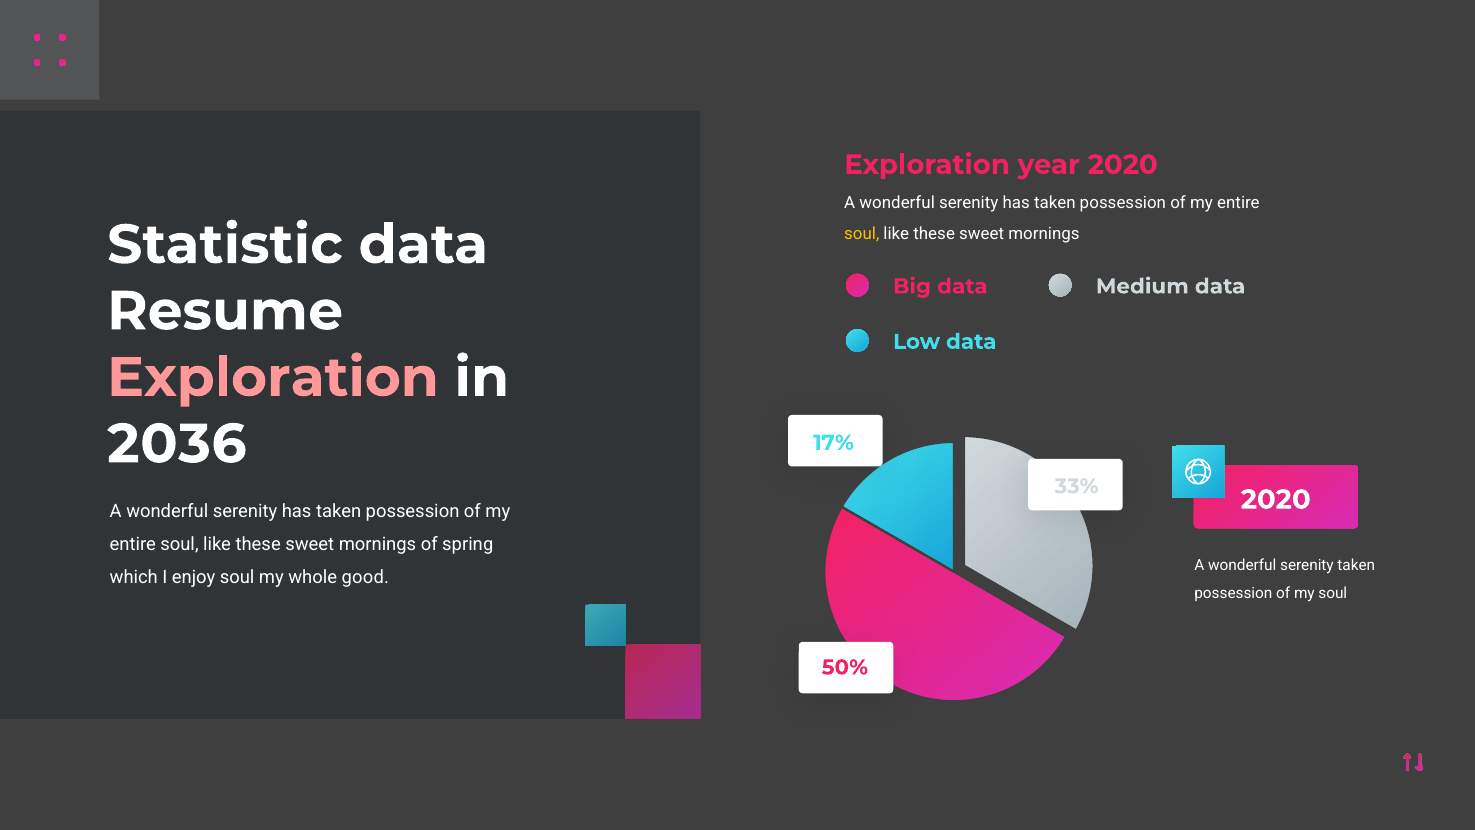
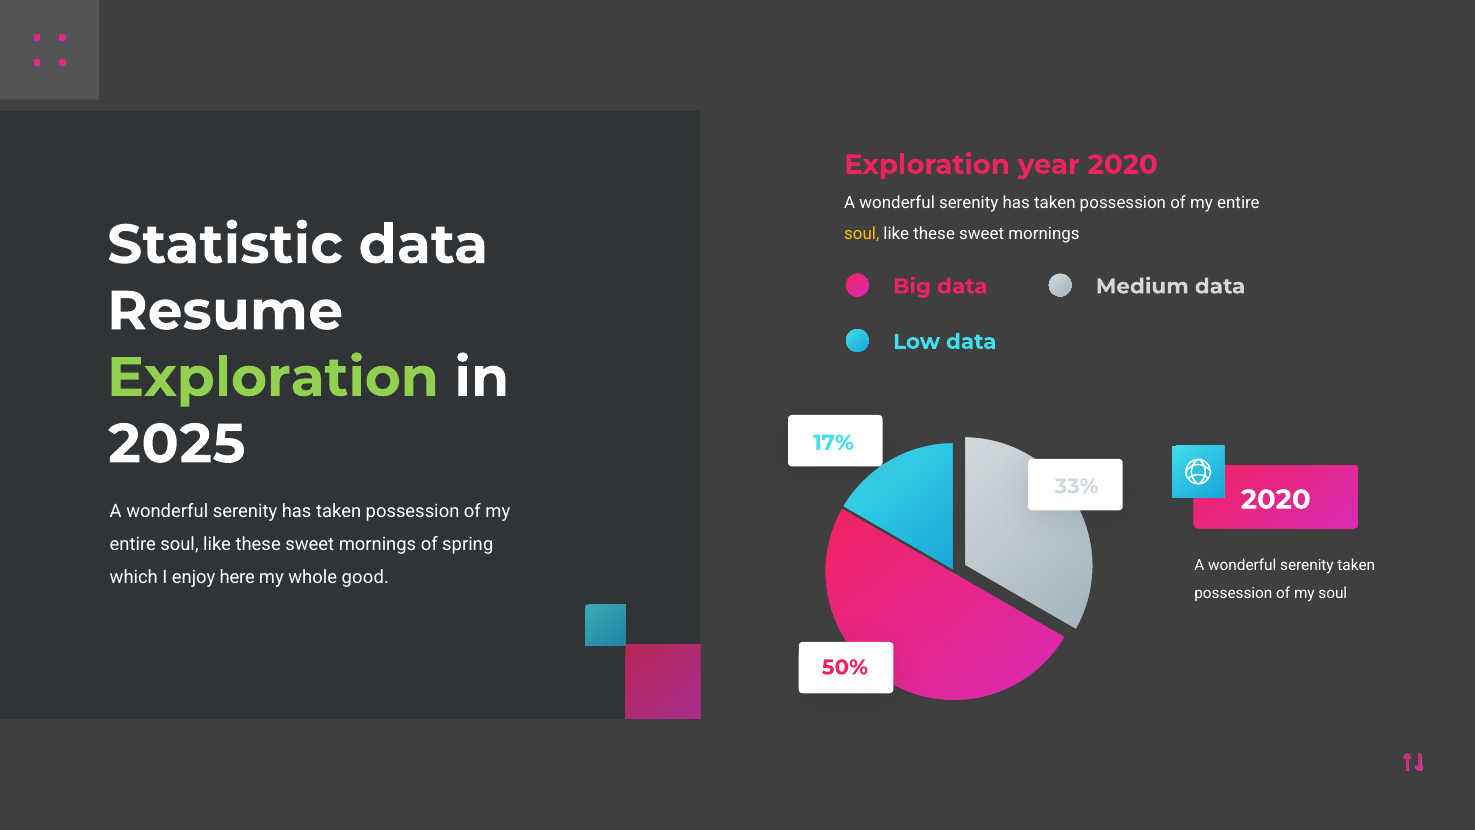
Exploration at (273, 377) colour: pink -> light green
2036: 2036 -> 2025
enjoy soul: soul -> here
